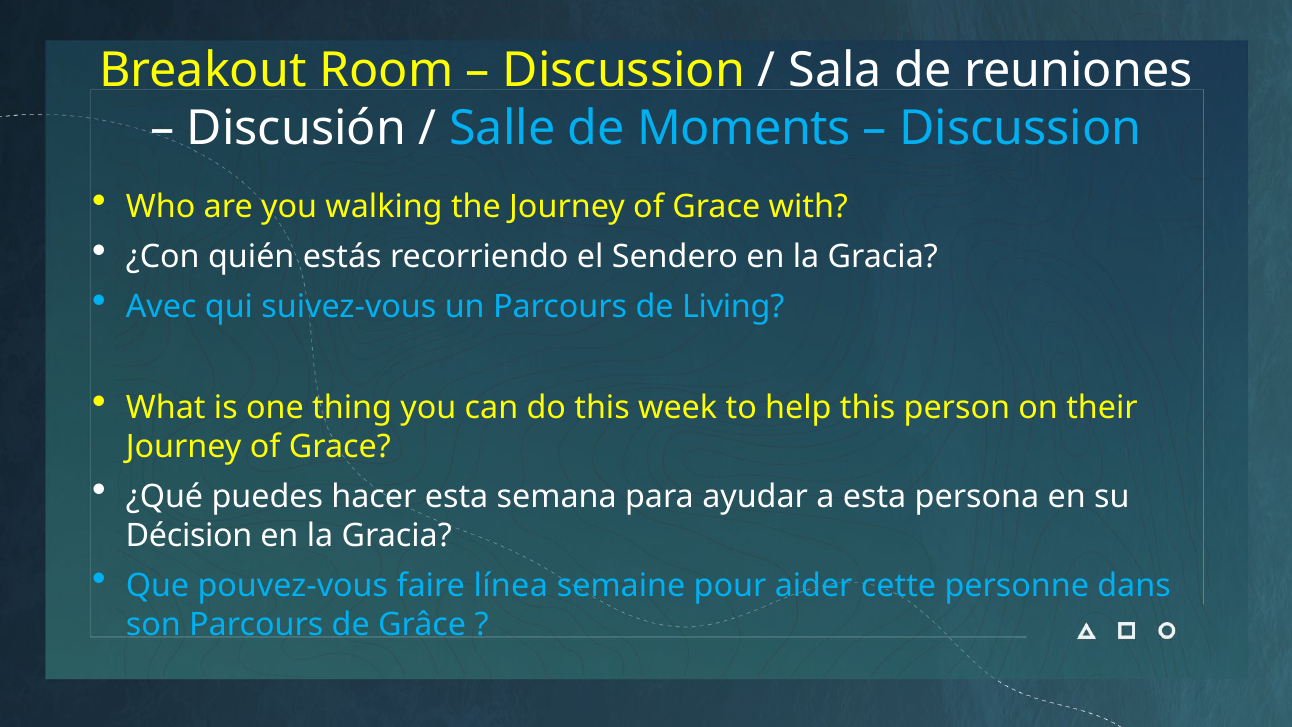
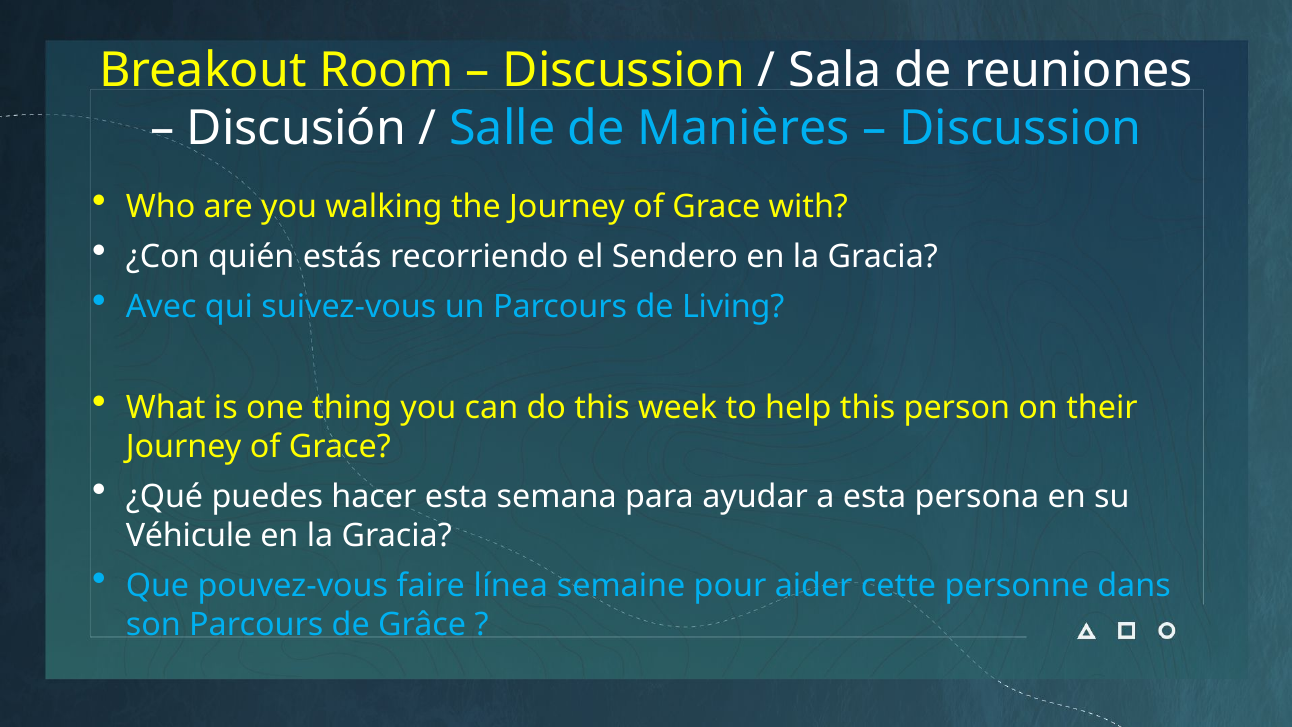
Moments: Moments -> Manières
Décision: Décision -> Véhicule
